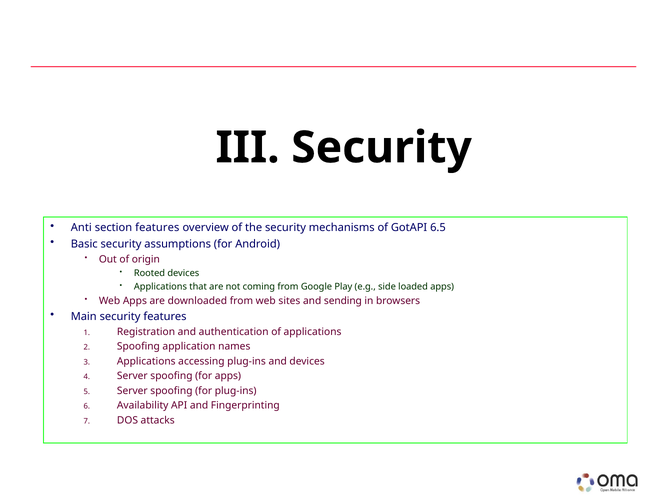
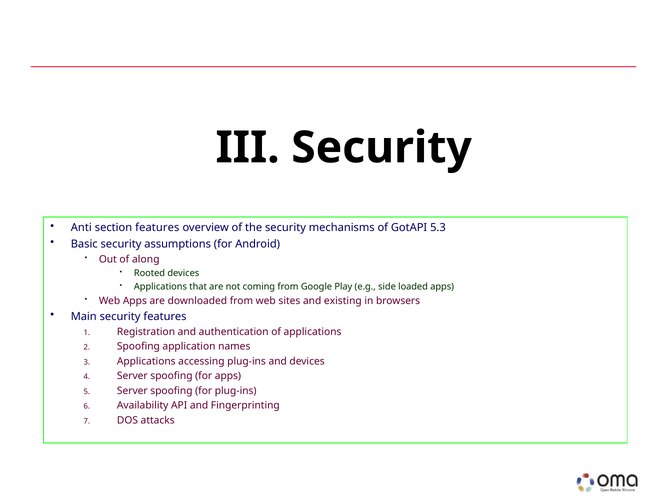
6.5: 6.5 -> 5.3
origin: origin -> along
sending: sending -> existing
